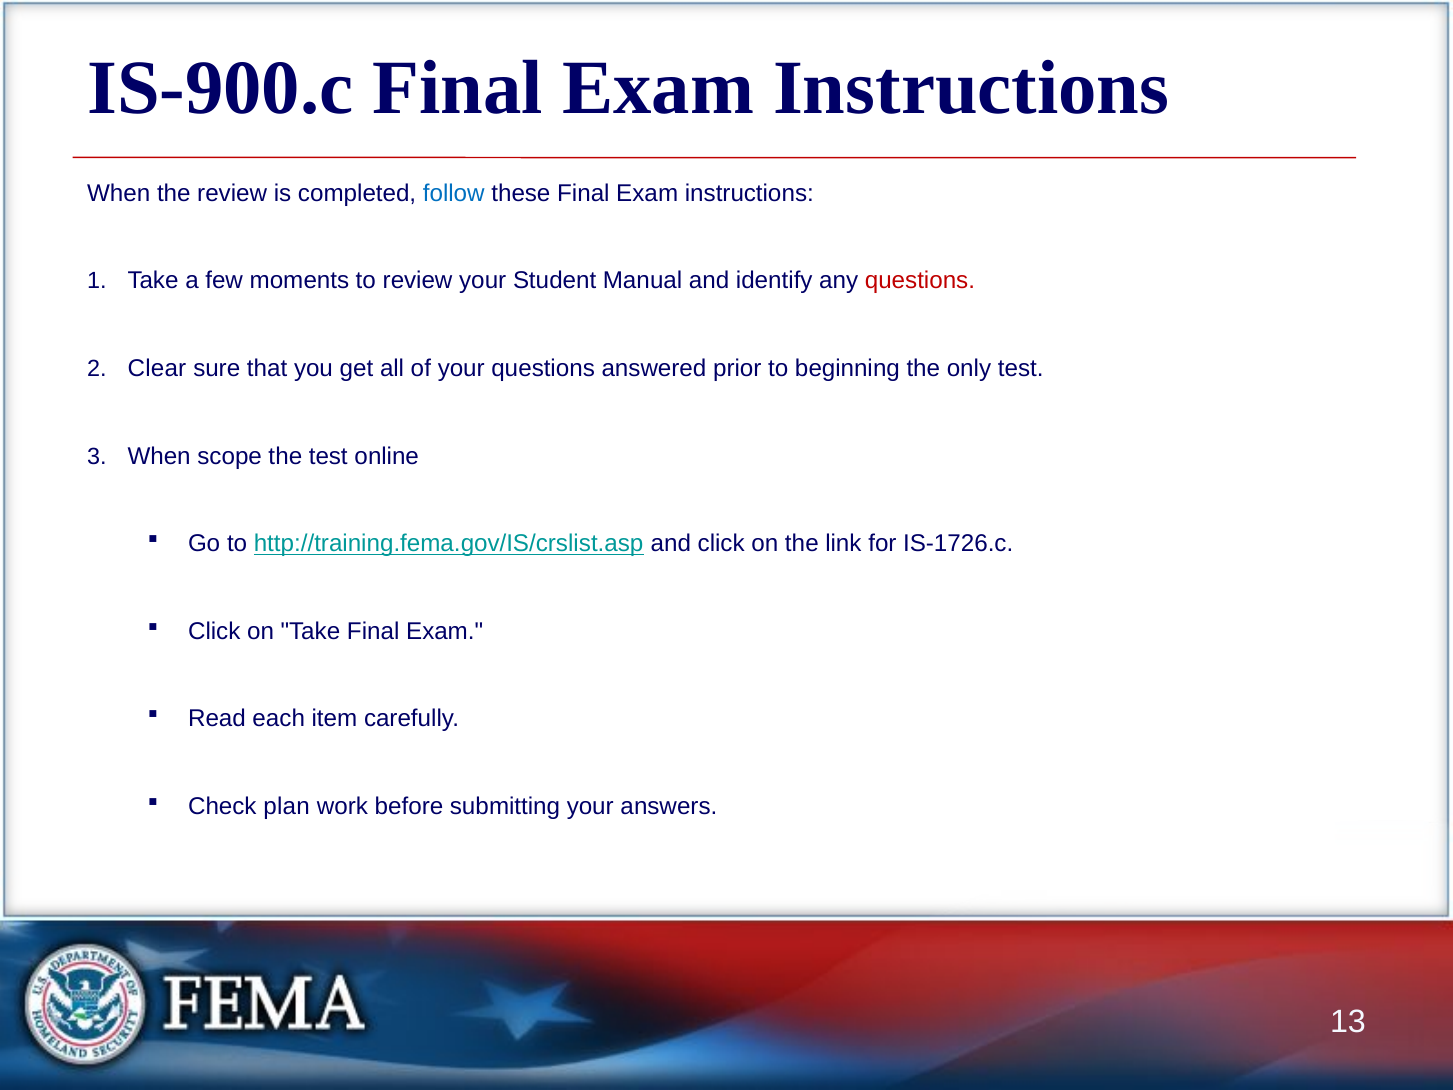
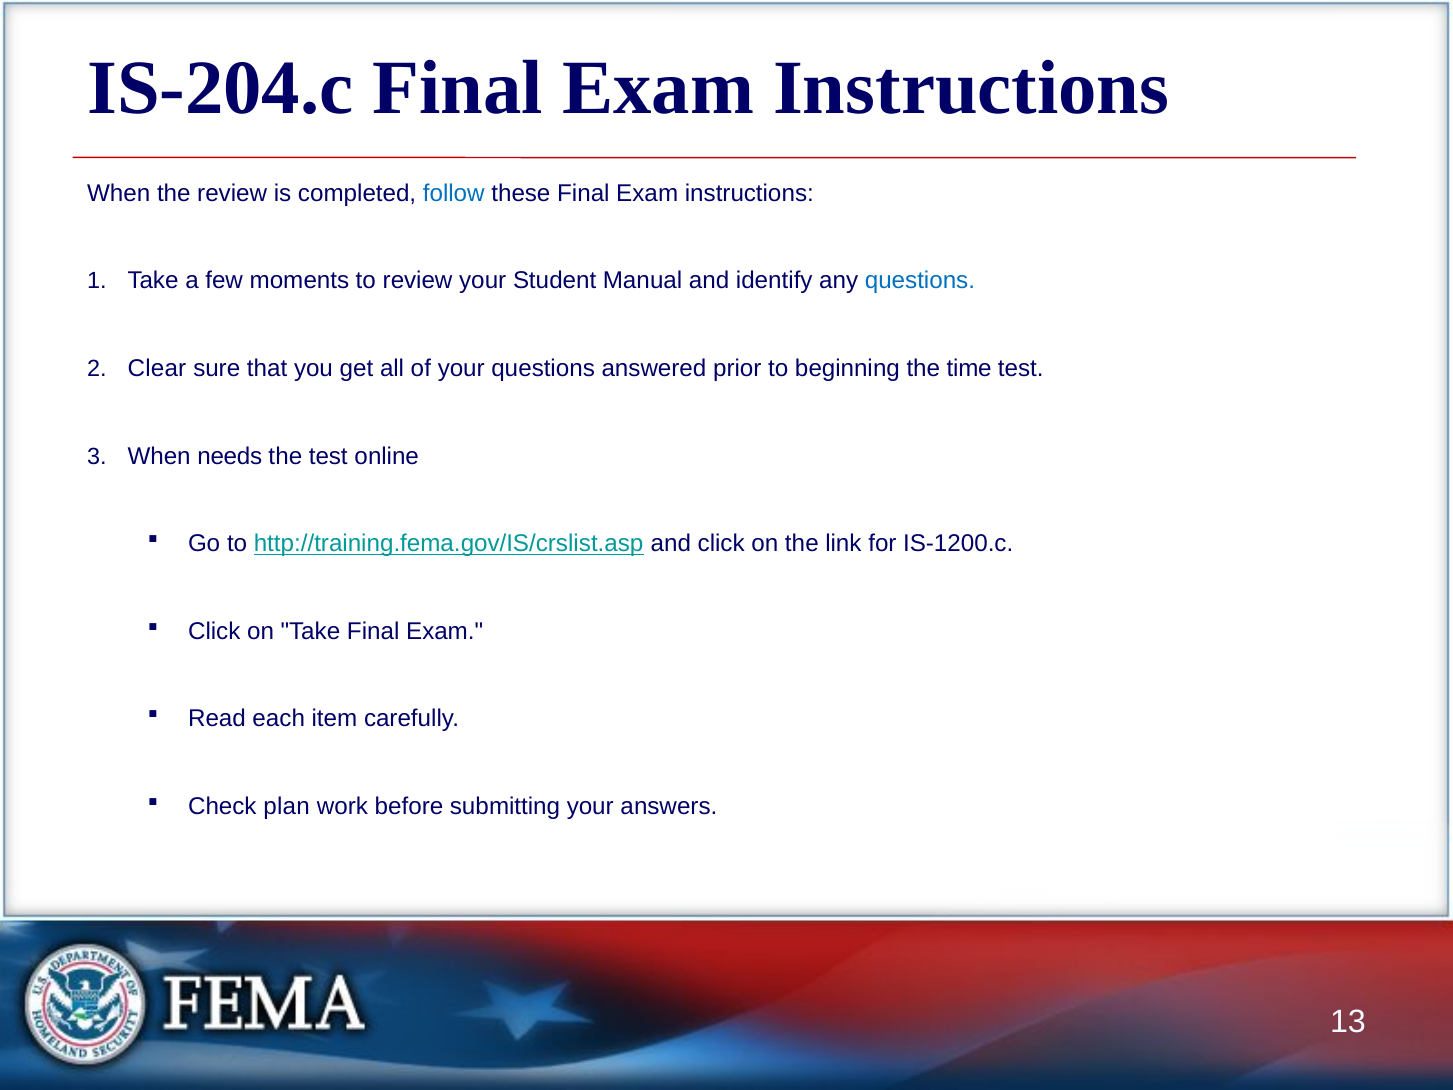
IS-900.c: IS-900.c -> IS-204.c
questions at (920, 281) colour: red -> blue
only: only -> time
scope: scope -> needs
IS-1726.c: IS-1726.c -> IS-1200.c
